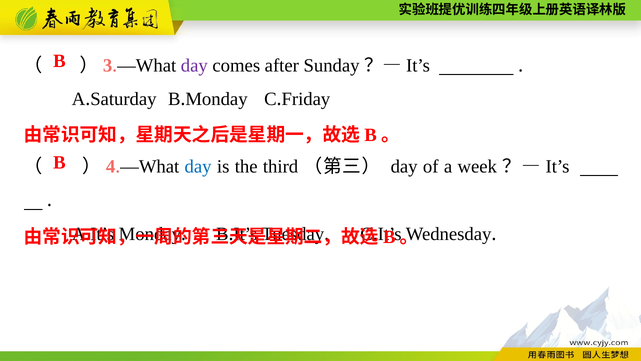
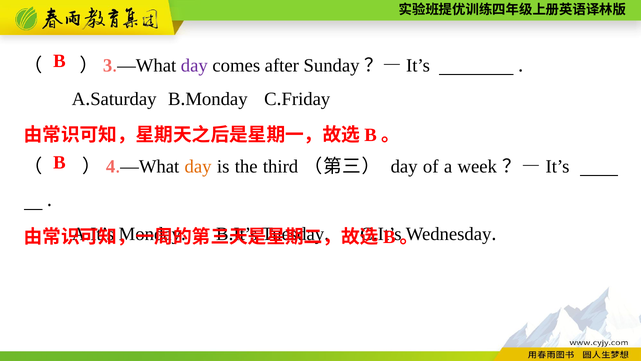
day at (198, 166) colour: blue -> orange
